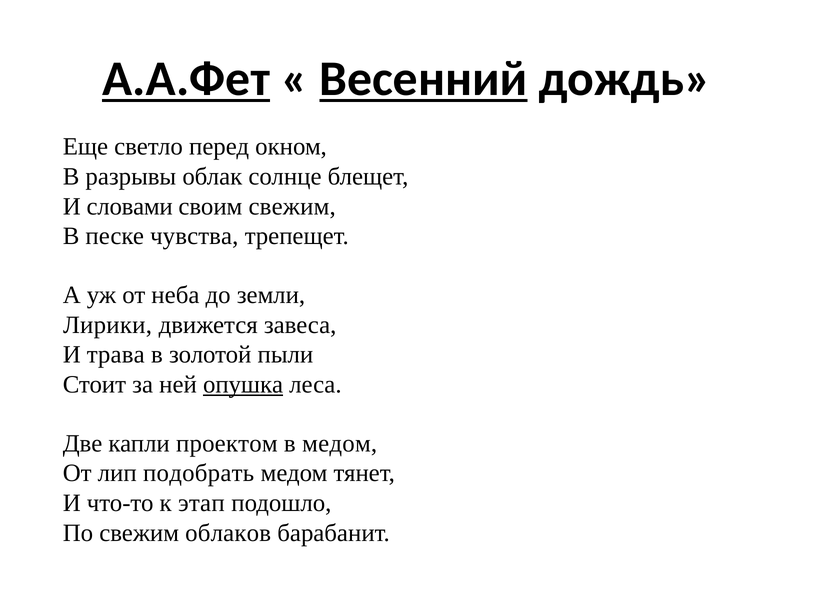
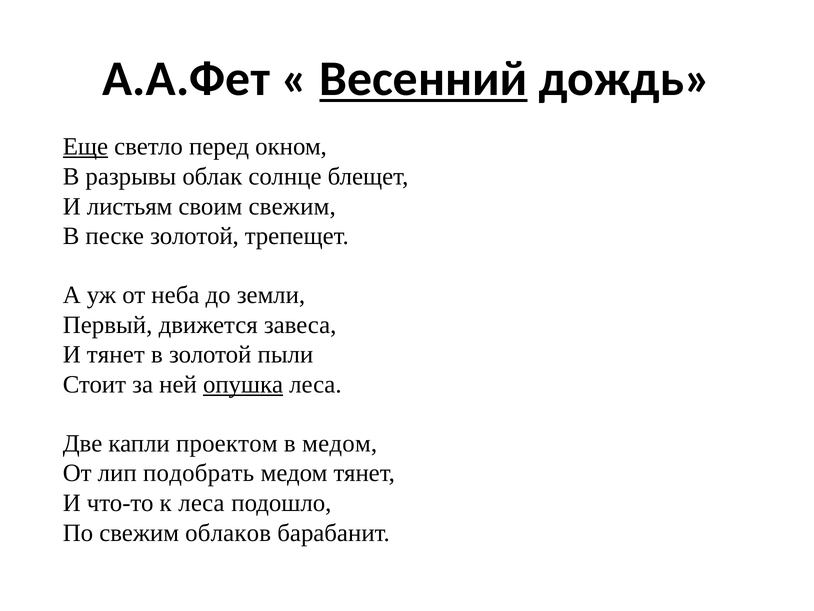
А.А.Фет underline: present -> none
Еще underline: none -> present
словами: словами -> листьям
песке чувства: чувства -> золотой
Лирики: Лирики -> Первый
И трава: трава -> тянет
к этап: этап -> леса
